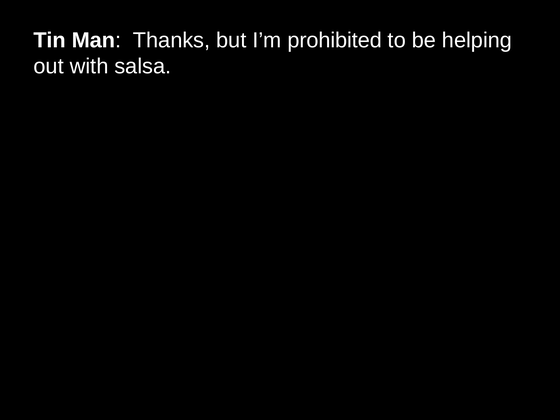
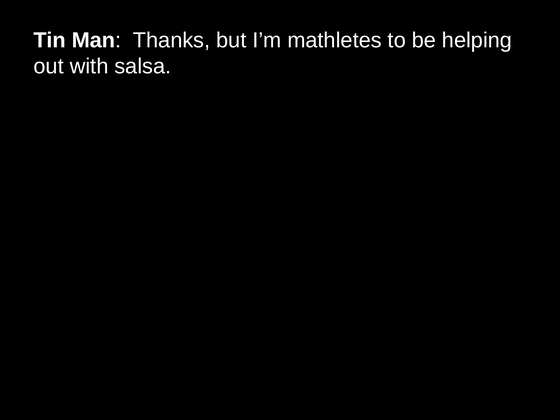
prohibited: prohibited -> mathletes
